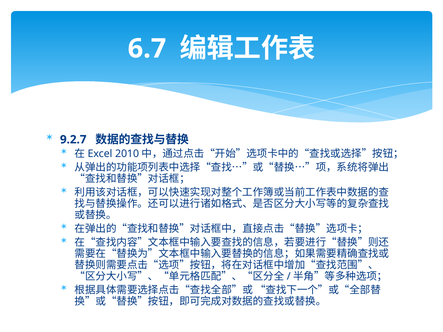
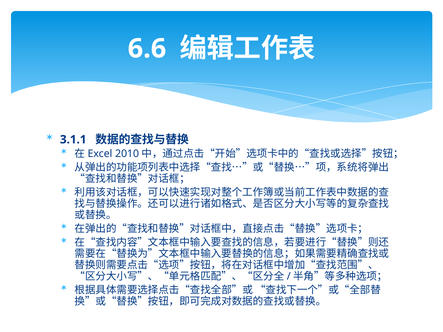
6.7: 6.7 -> 6.6
9.2.7: 9.2.7 -> 3.1.1
